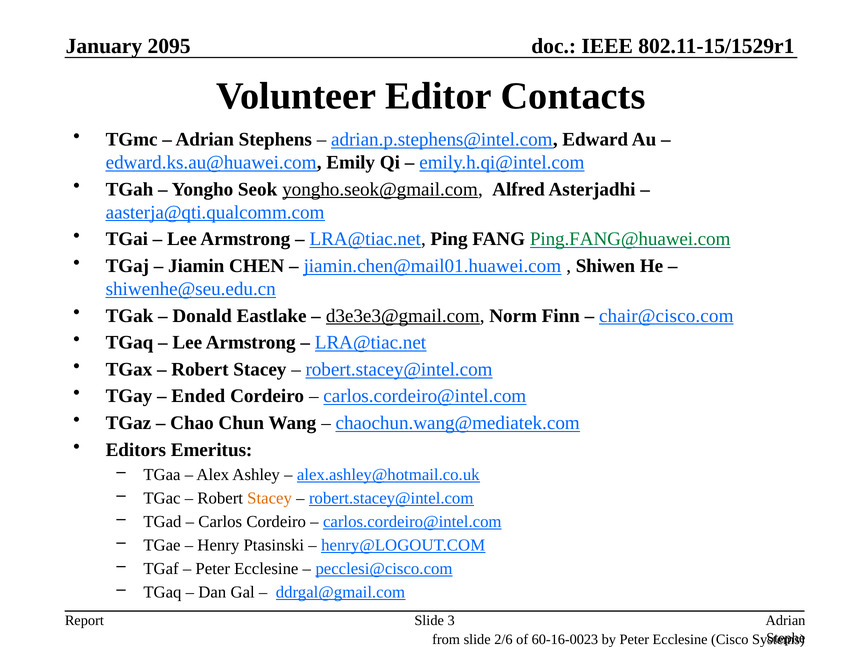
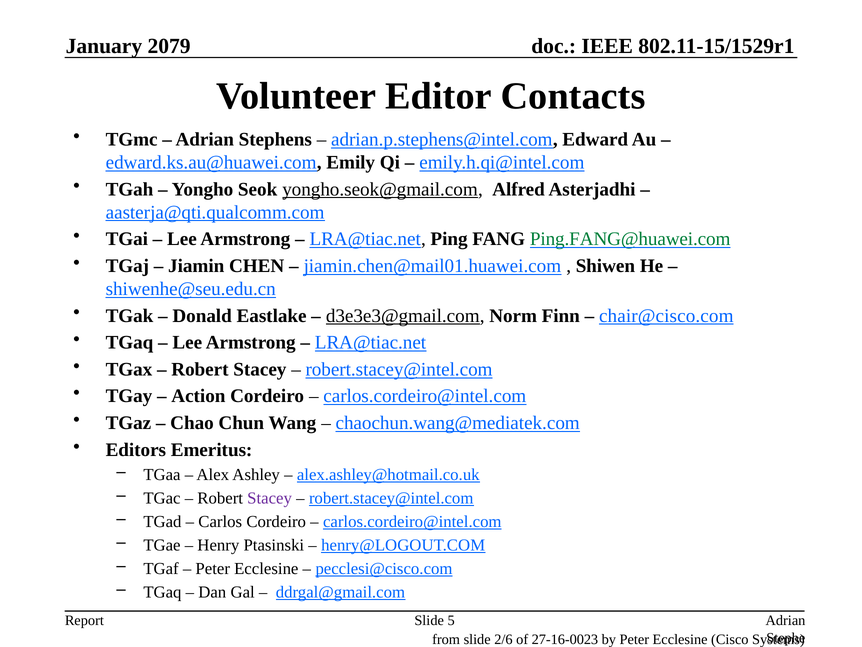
2095: 2095 -> 2079
Ended: Ended -> Action
Stacey at (270, 498) colour: orange -> purple
3: 3 -> 5
60-16-0023: 60-16-0023 -> 27-16-0023
